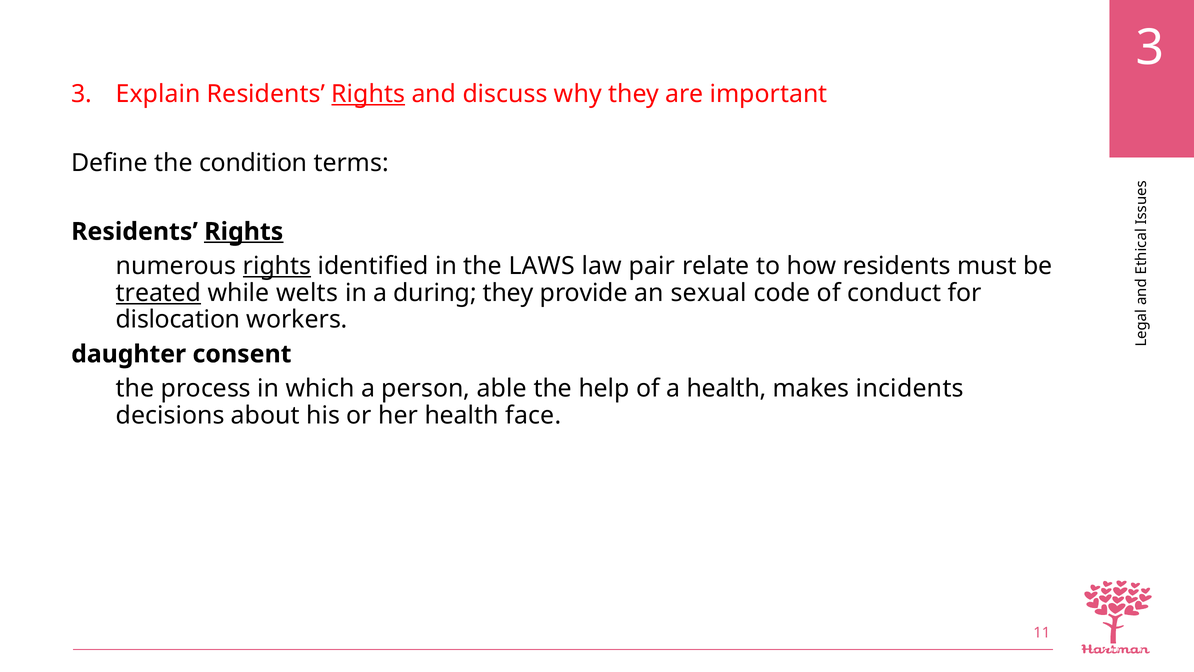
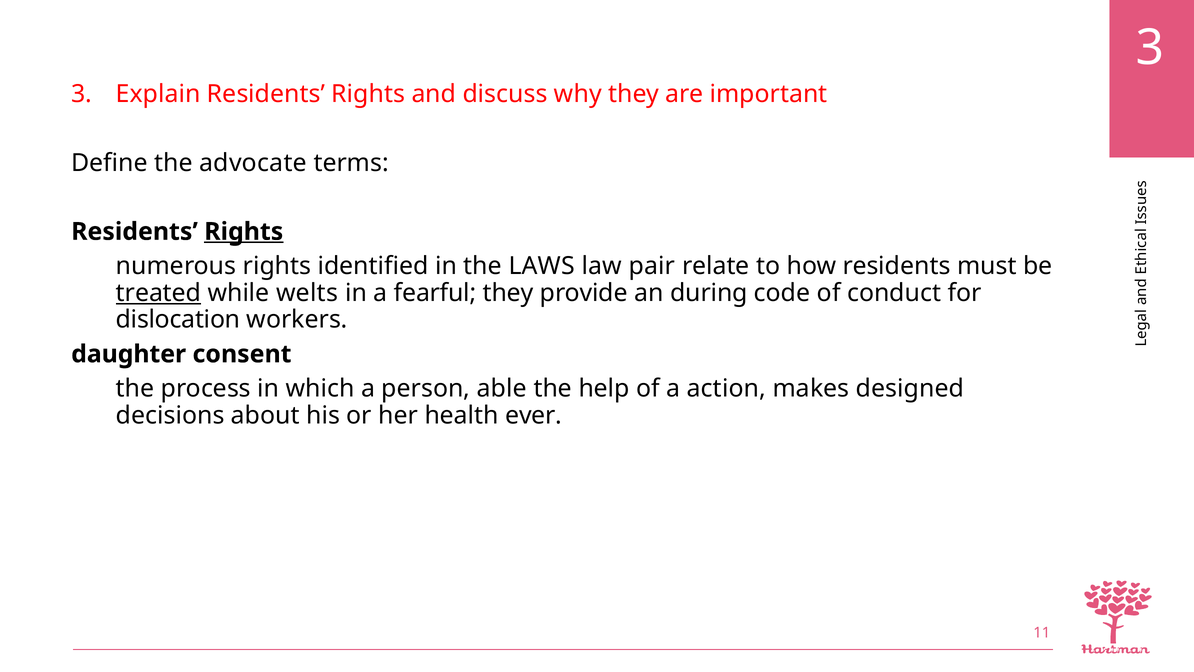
Rights at (368, 94) underline: present -> none
condition: condition -> advocate
rights at (277, 266) underline: present -> none
during: during -> fearful
sexual: sexual -> during
a health: health -> action
incidents: incidents -> designed
face: face -> ever
